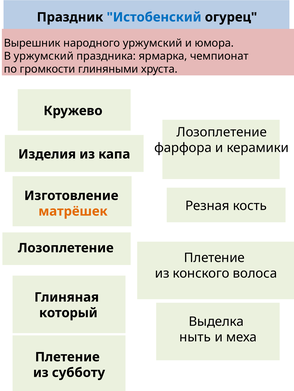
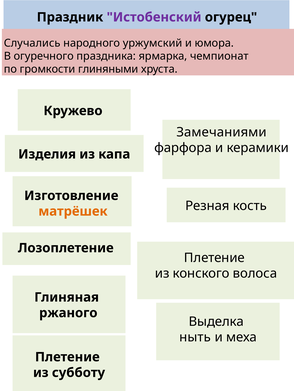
Истобенский colour: blue -> purple
Вырешник: Вырешник -> Случались
В уржумский: уржумский -> огуречного
Лозоплетение at (222, 133): Лозоплетение -> Замечаниями
который: который -> ржаного
